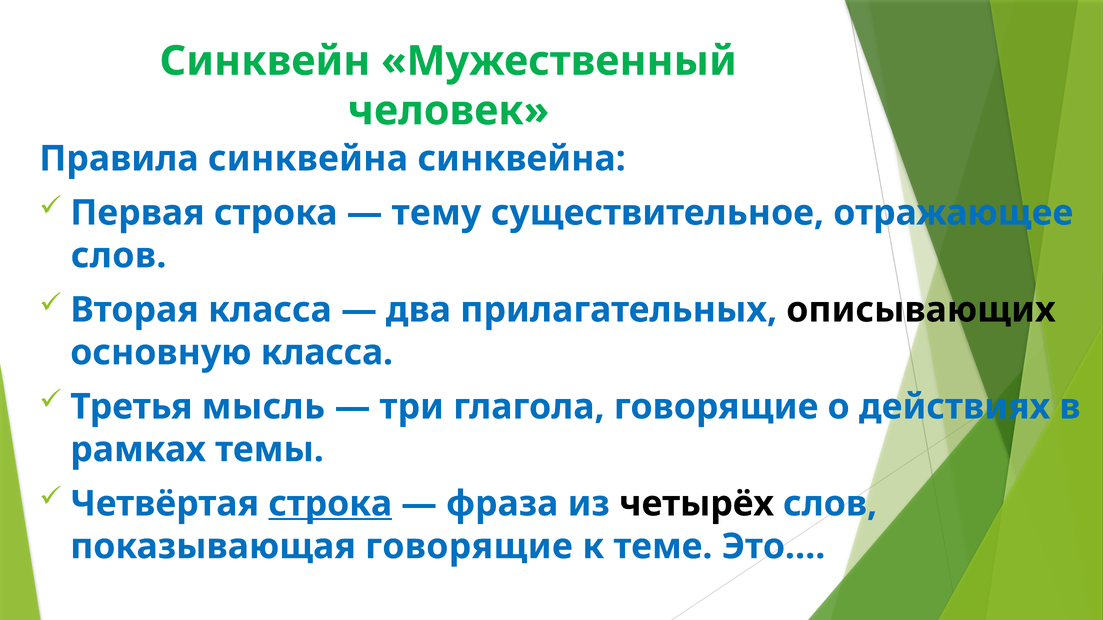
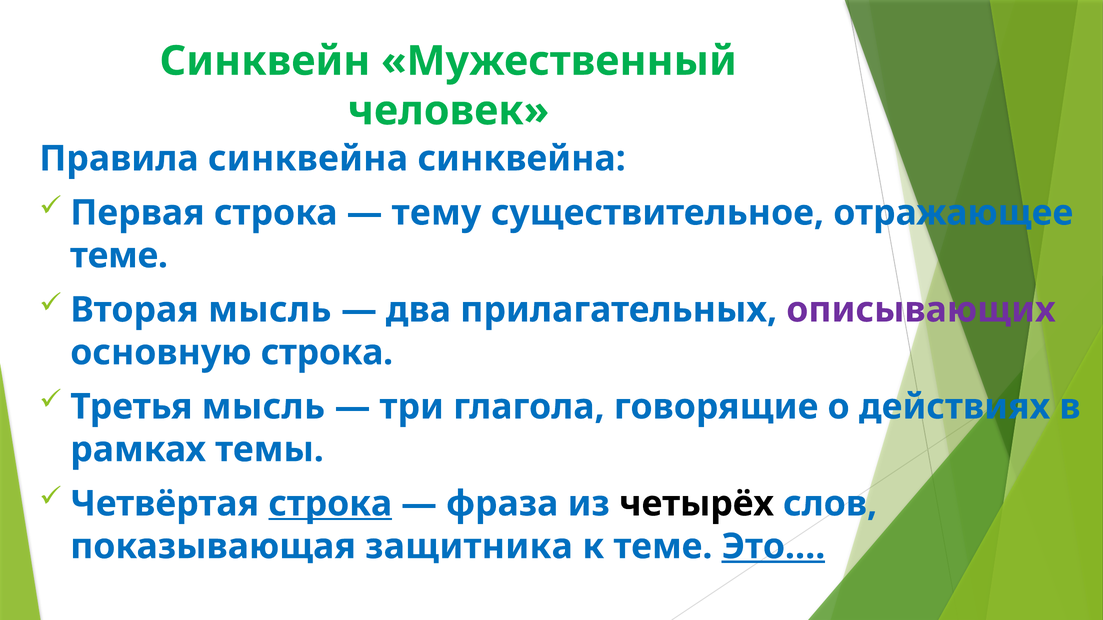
слов at (119, 256): слов -> теме
Вторая класса: класса -> мысль
описывающих colour: black -> purple
основную класса: класса -> строка
показывающая говорящие: говорящие -> защитника
Это… underline: none -> present
